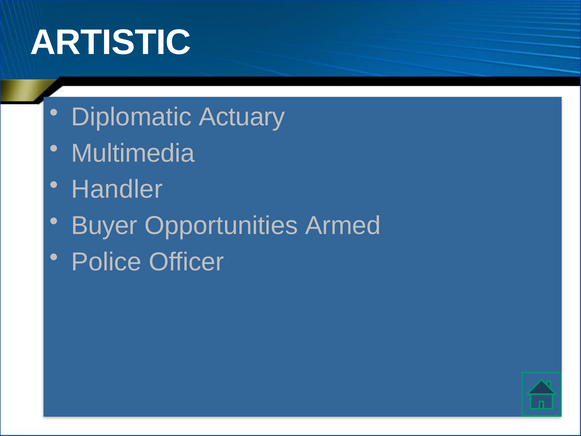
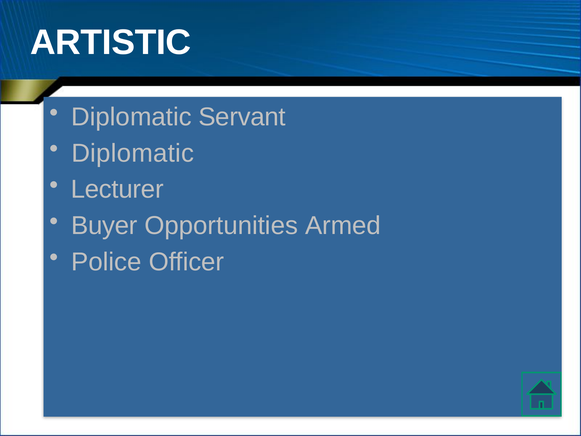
Actuary: Actuary -> Servant
Multimedia at (133, 153): Multimedia -> Diplomatic
Handler: Handler -> Lecturer
